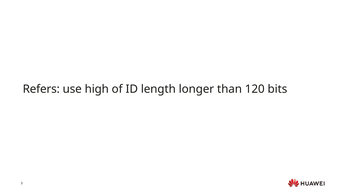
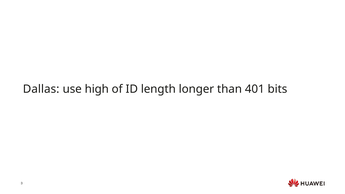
Refers: Refers -> Dallas
120: 120 -> 401
